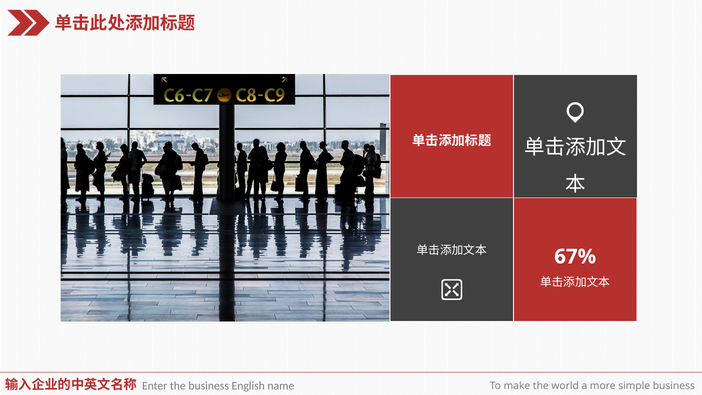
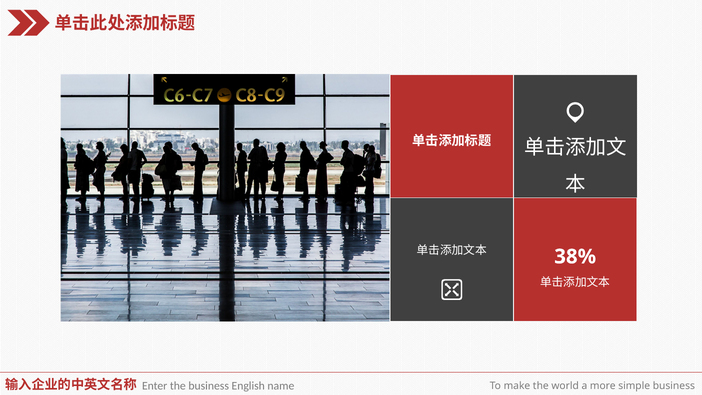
67%: 67% -> 38%
